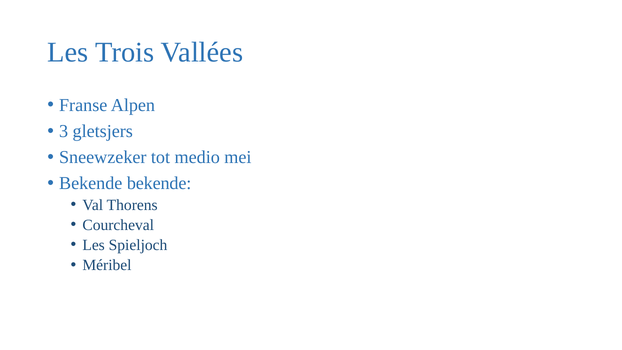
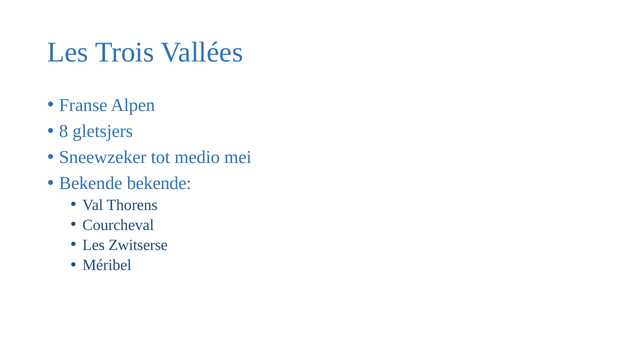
3: 3 -> 8
Spieljoch: Spieljoch -> Zwitserse
